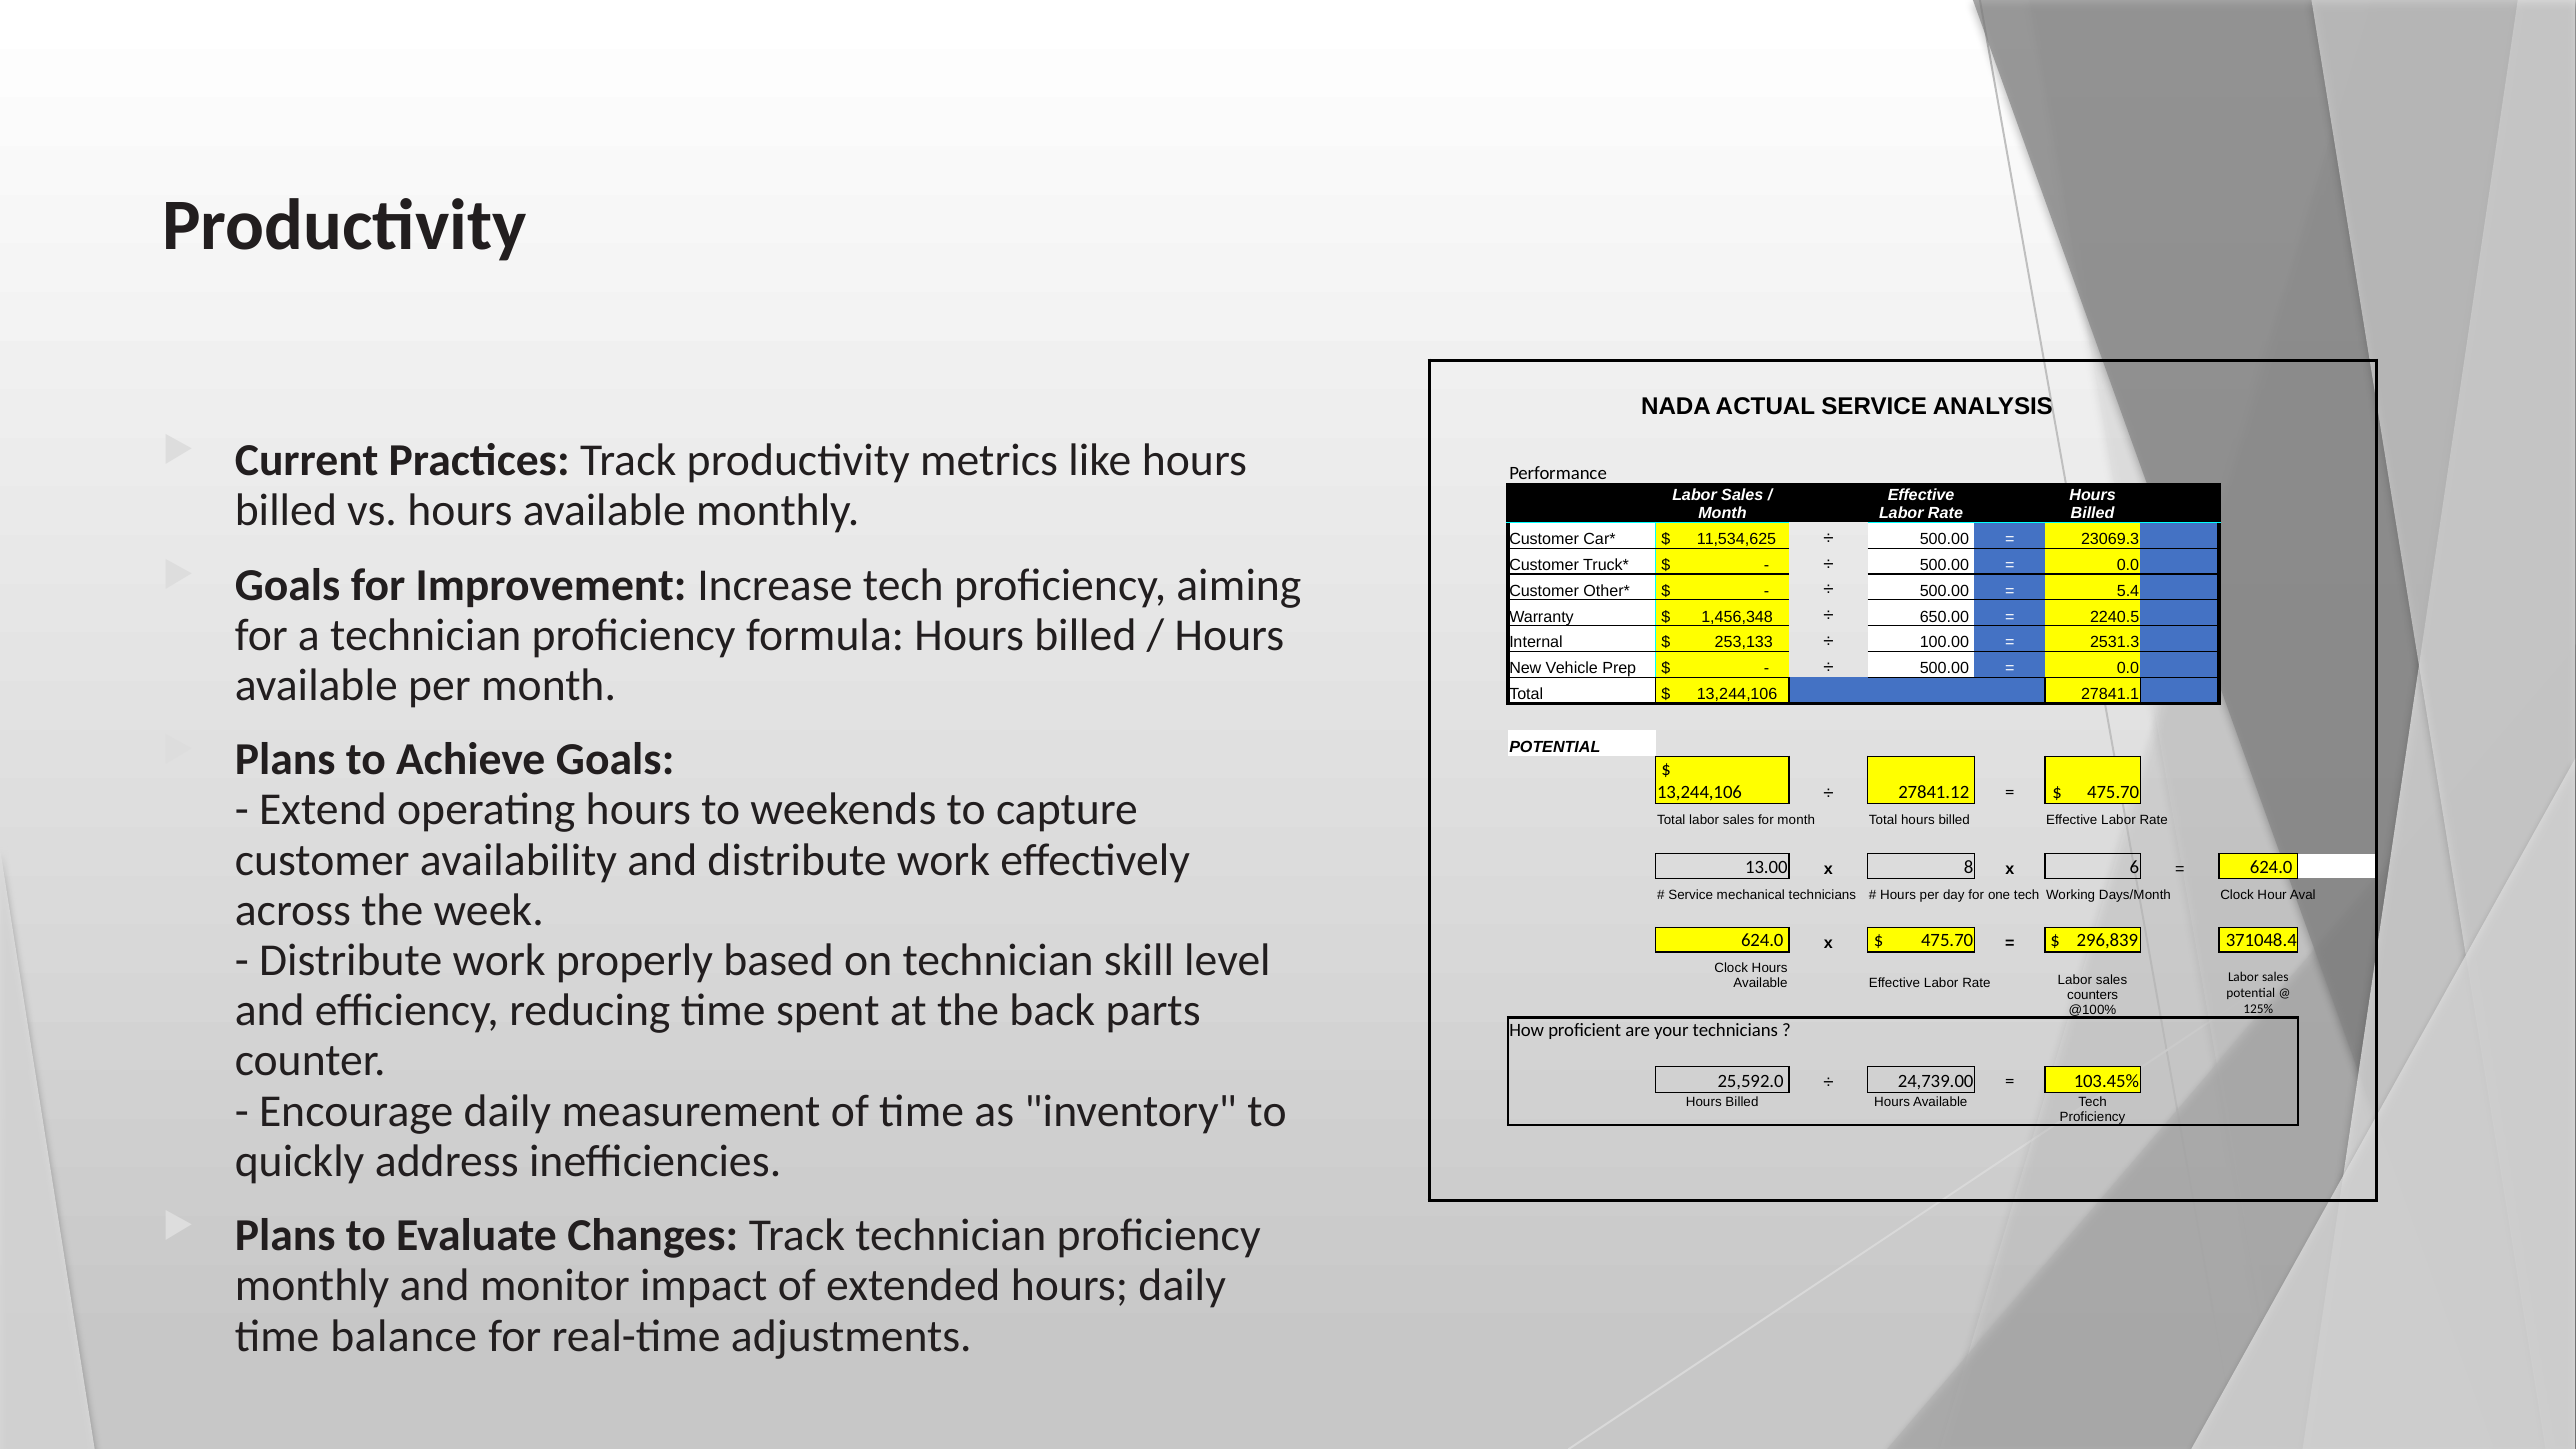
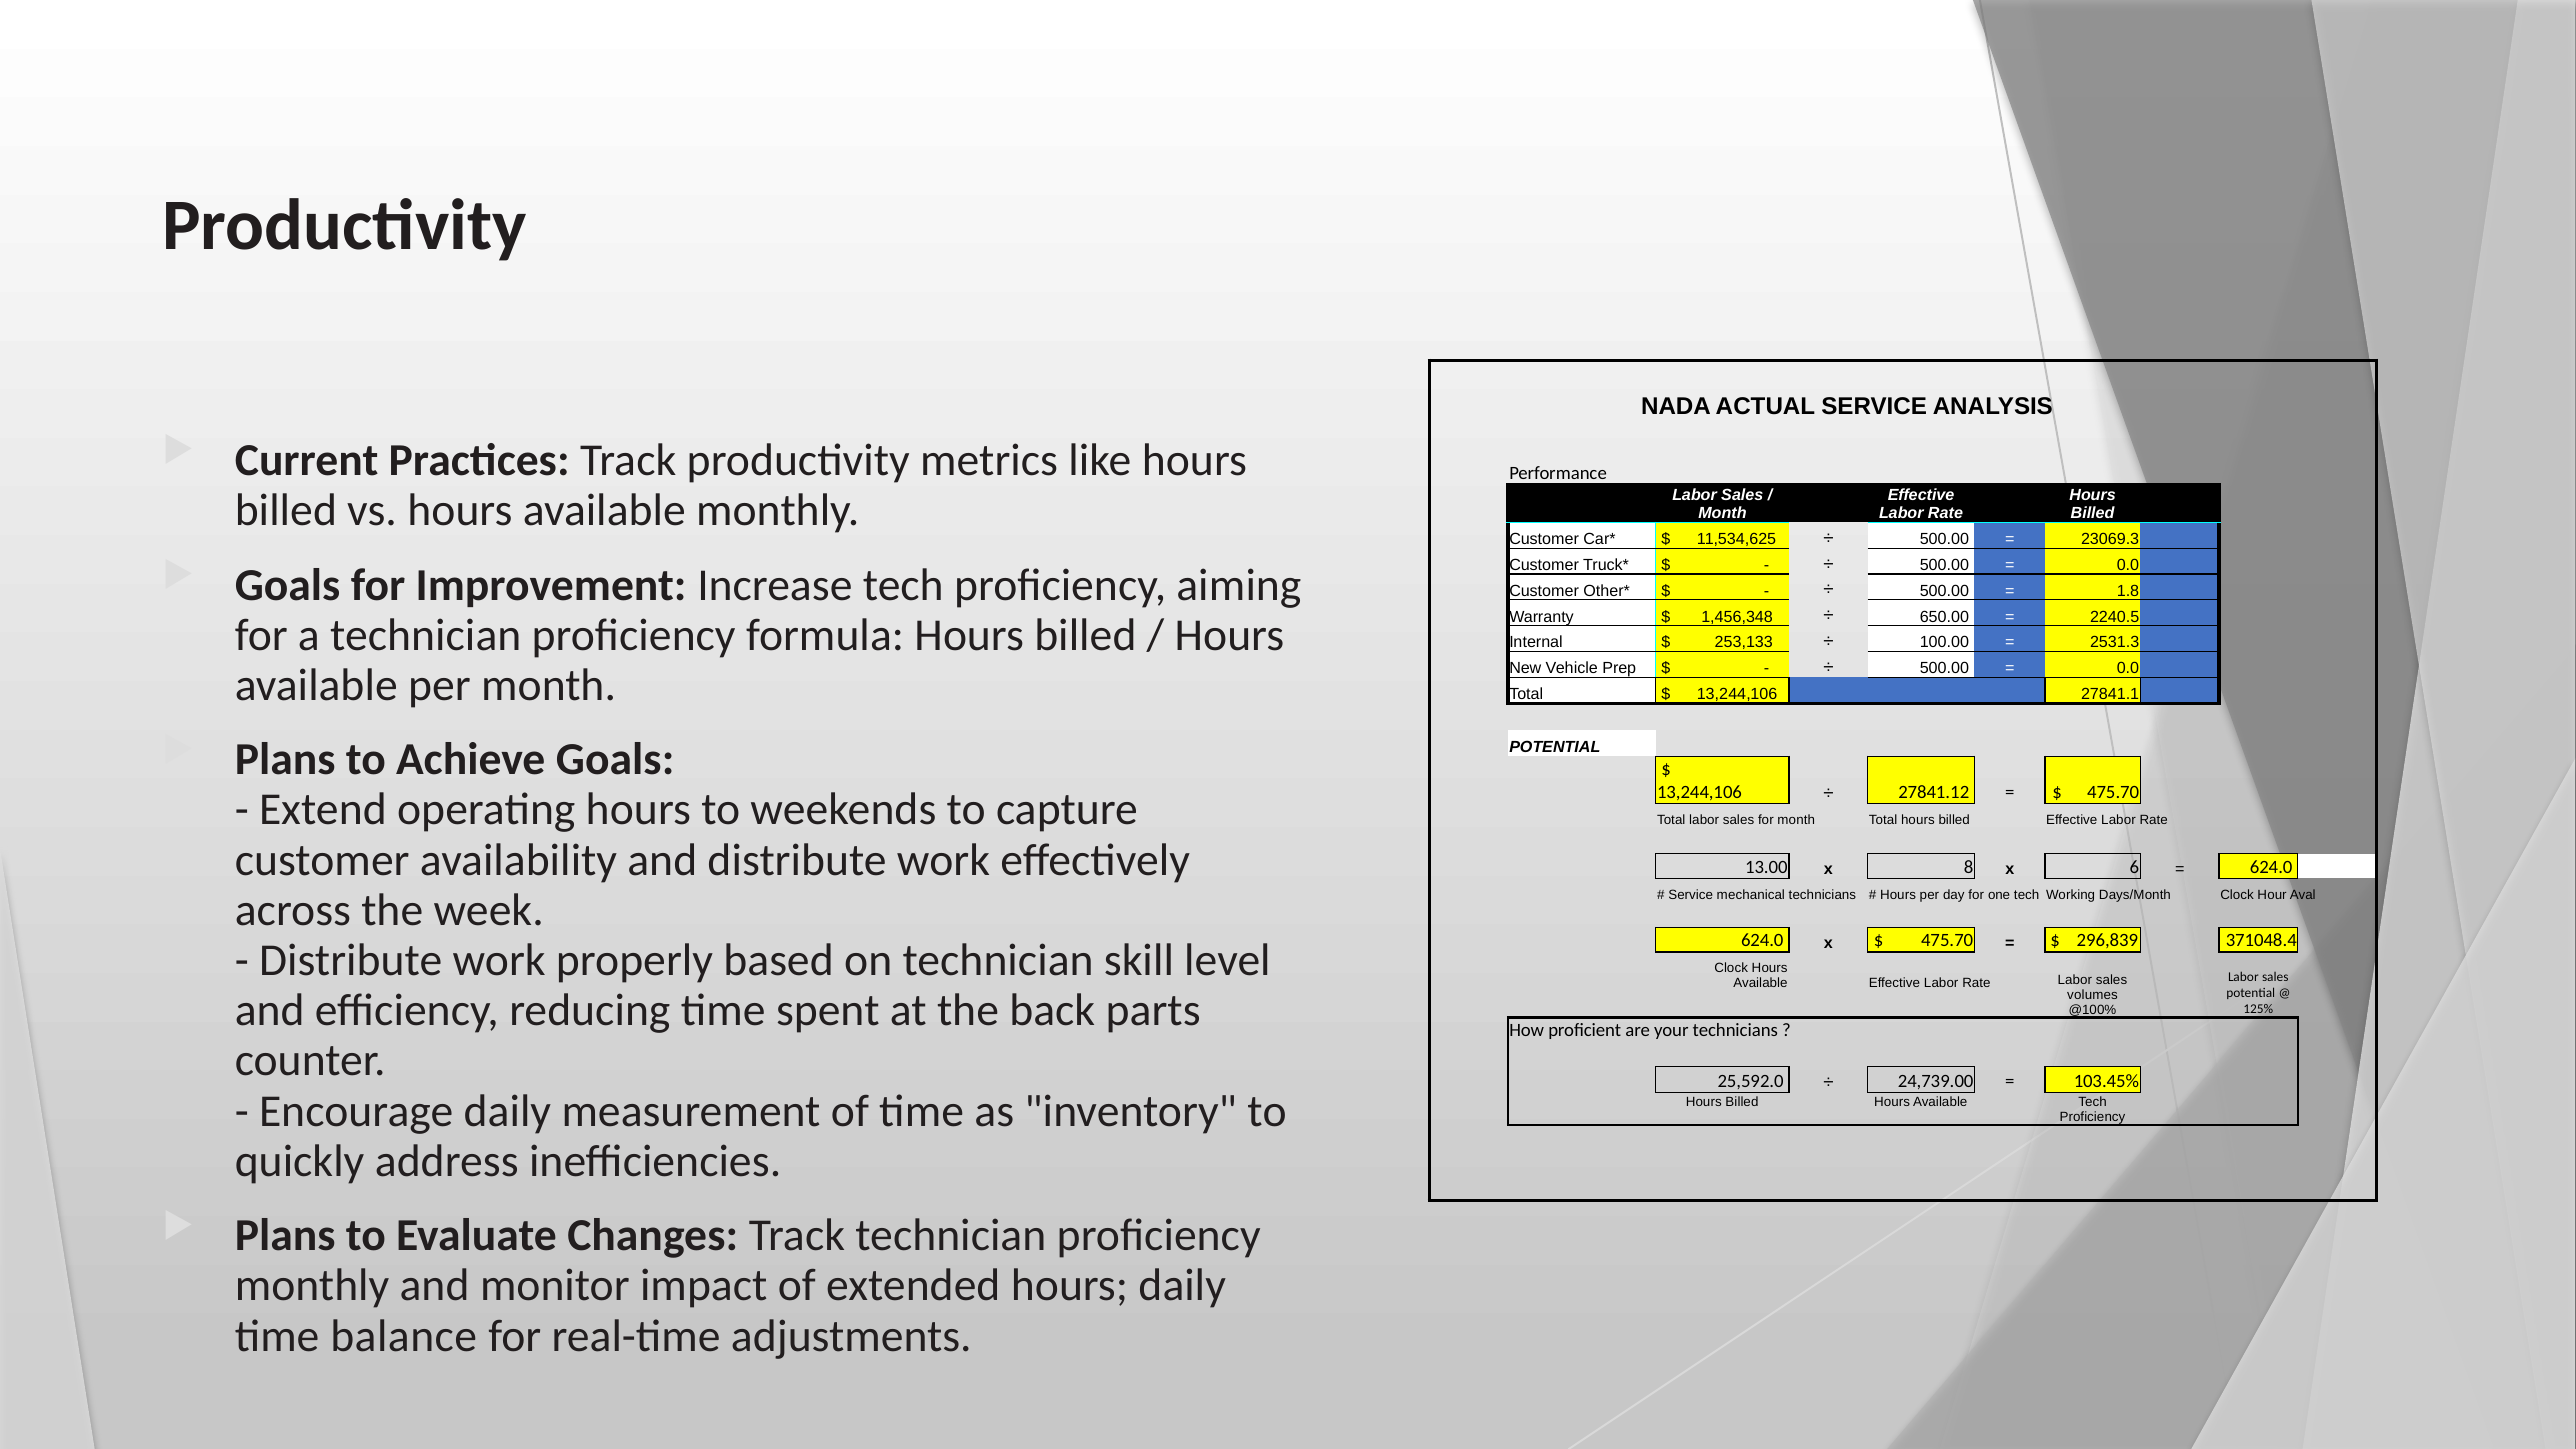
5.4: 5.4 -> 1.8
counters: counters -> volumes
